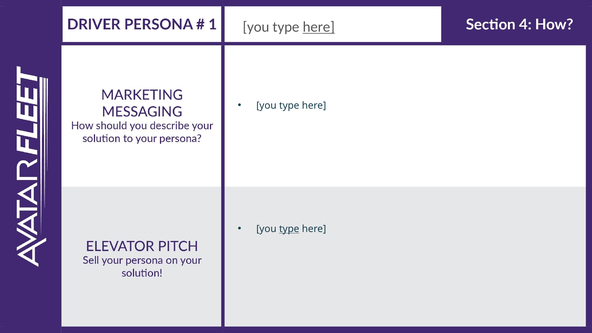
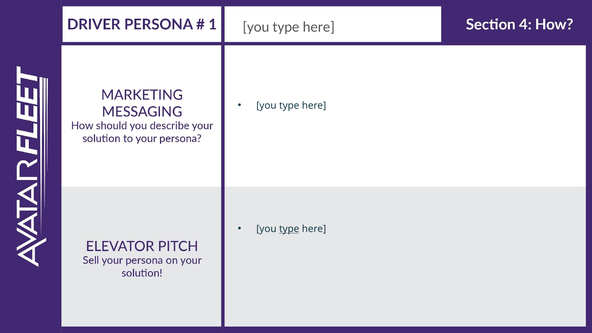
here at (319, 27) underline: present -> none
